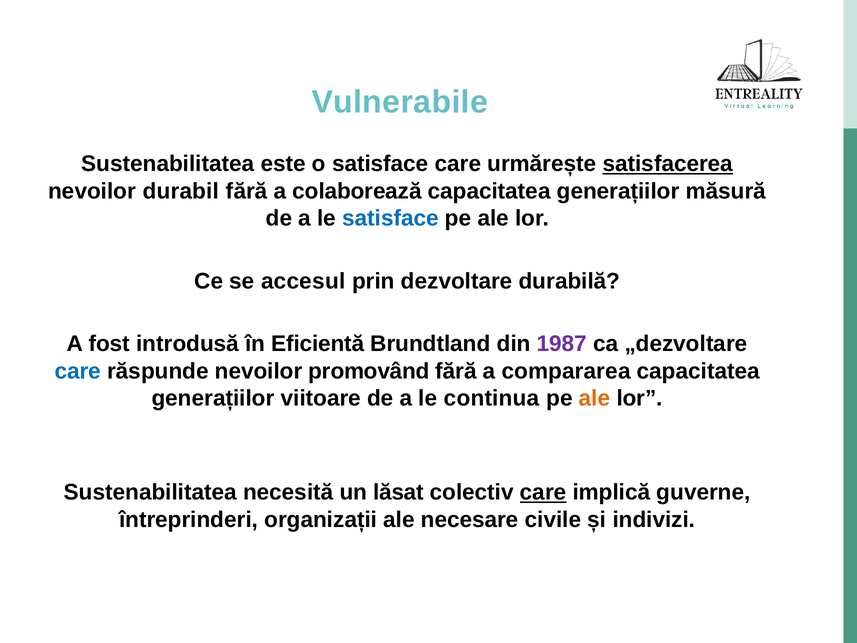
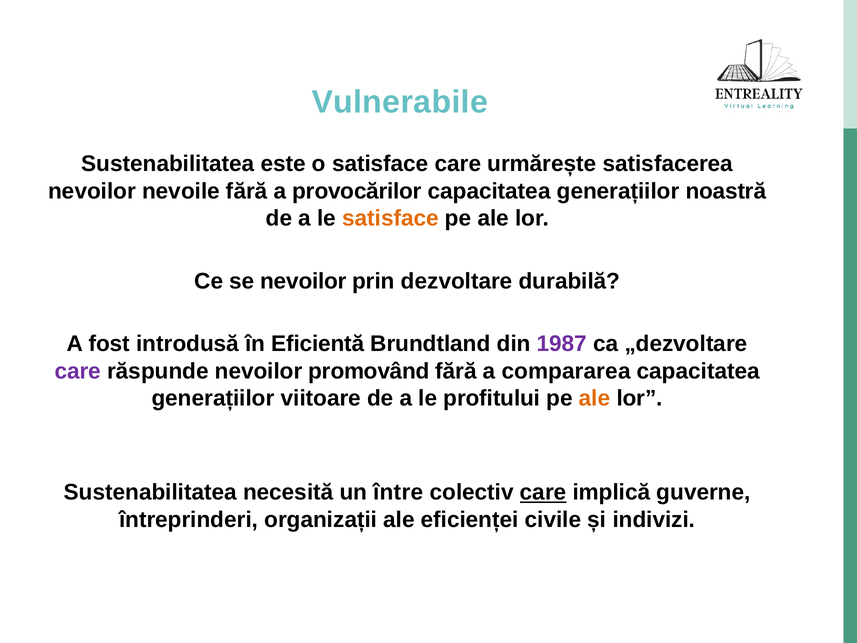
satisfacerea underline: present -> none
durabil: durabil -> nevoile
colaborează: colaborează -> provocărilor
măsură: măsură -> noastră
satisface at (391, 218) colour: blue -> orange
se accesul: accesul -> nevoilor
care at (78, 371) colour: blue -> purple
continua: continua -> profitului
lăsat: lăsat -> între
necesare: necesare -> eficienței
